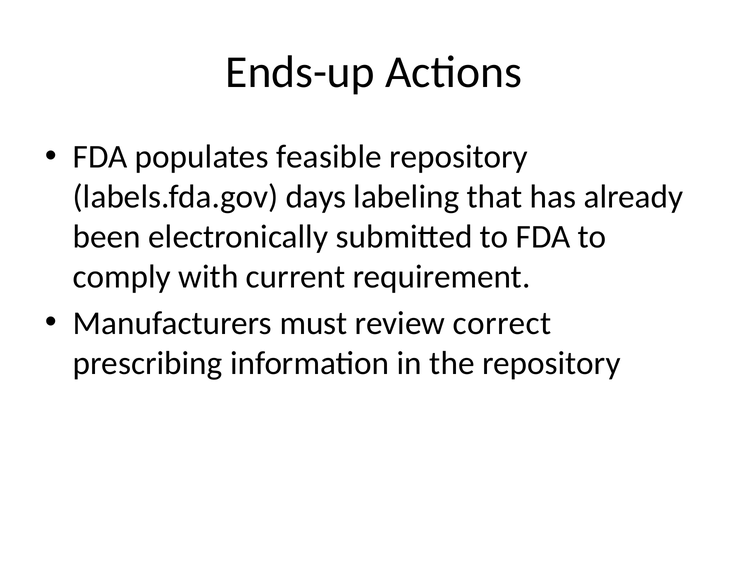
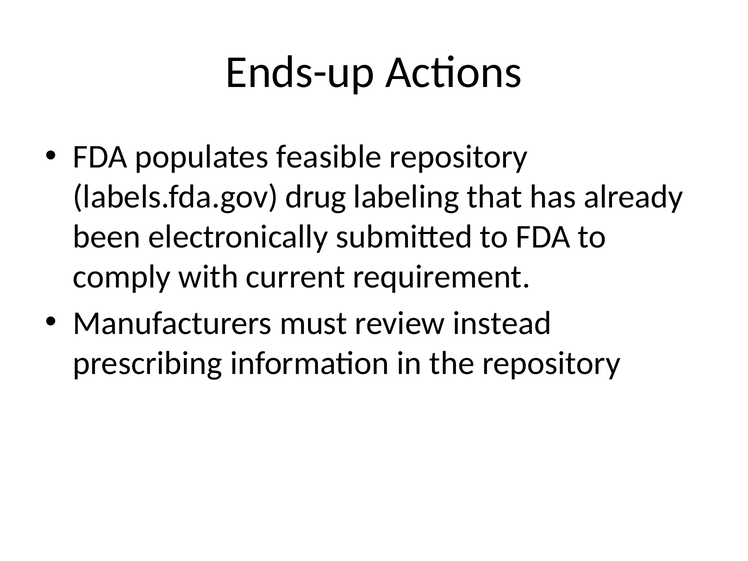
days: days -> drug
correct: correct -> instead
